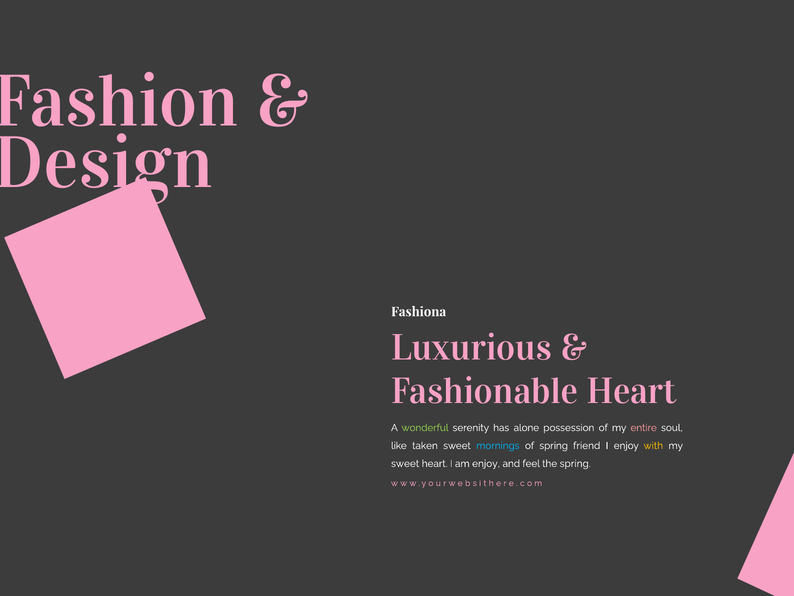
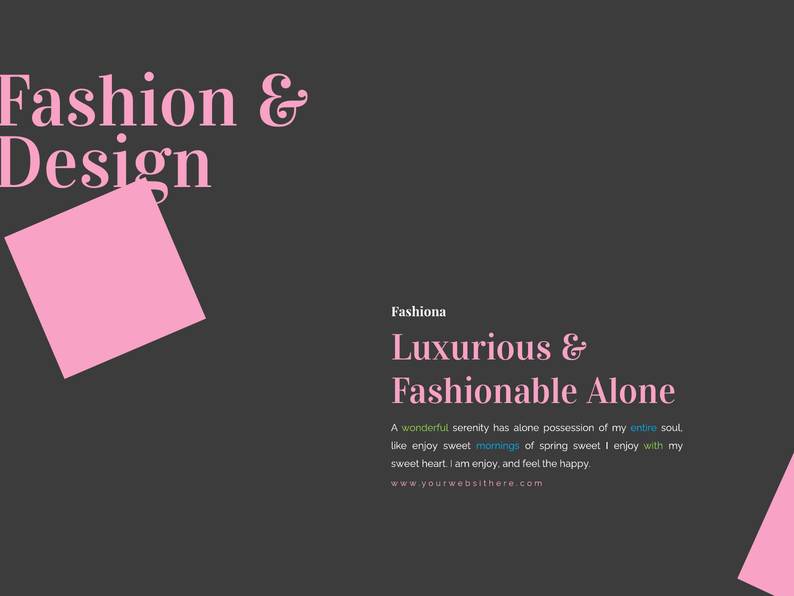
Fashionable Heart: Heart -> Alone
entire colour: pink -> light blue
like taken: taken -> enjoy
spring friend: friend -> sweet
with colour: yellow -> light green
the spring: spring -> happy
